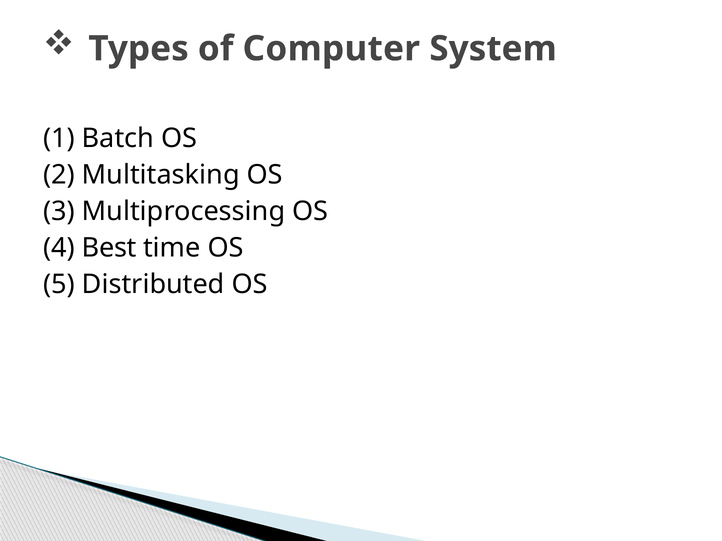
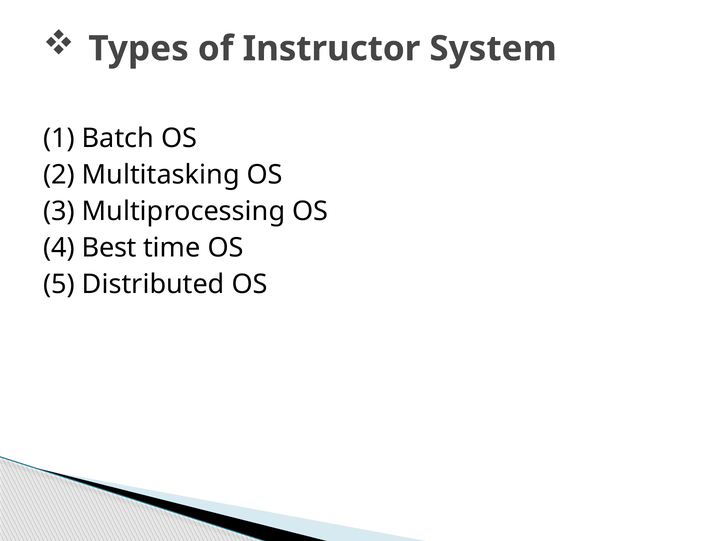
Computer: Computer -> Instructor
